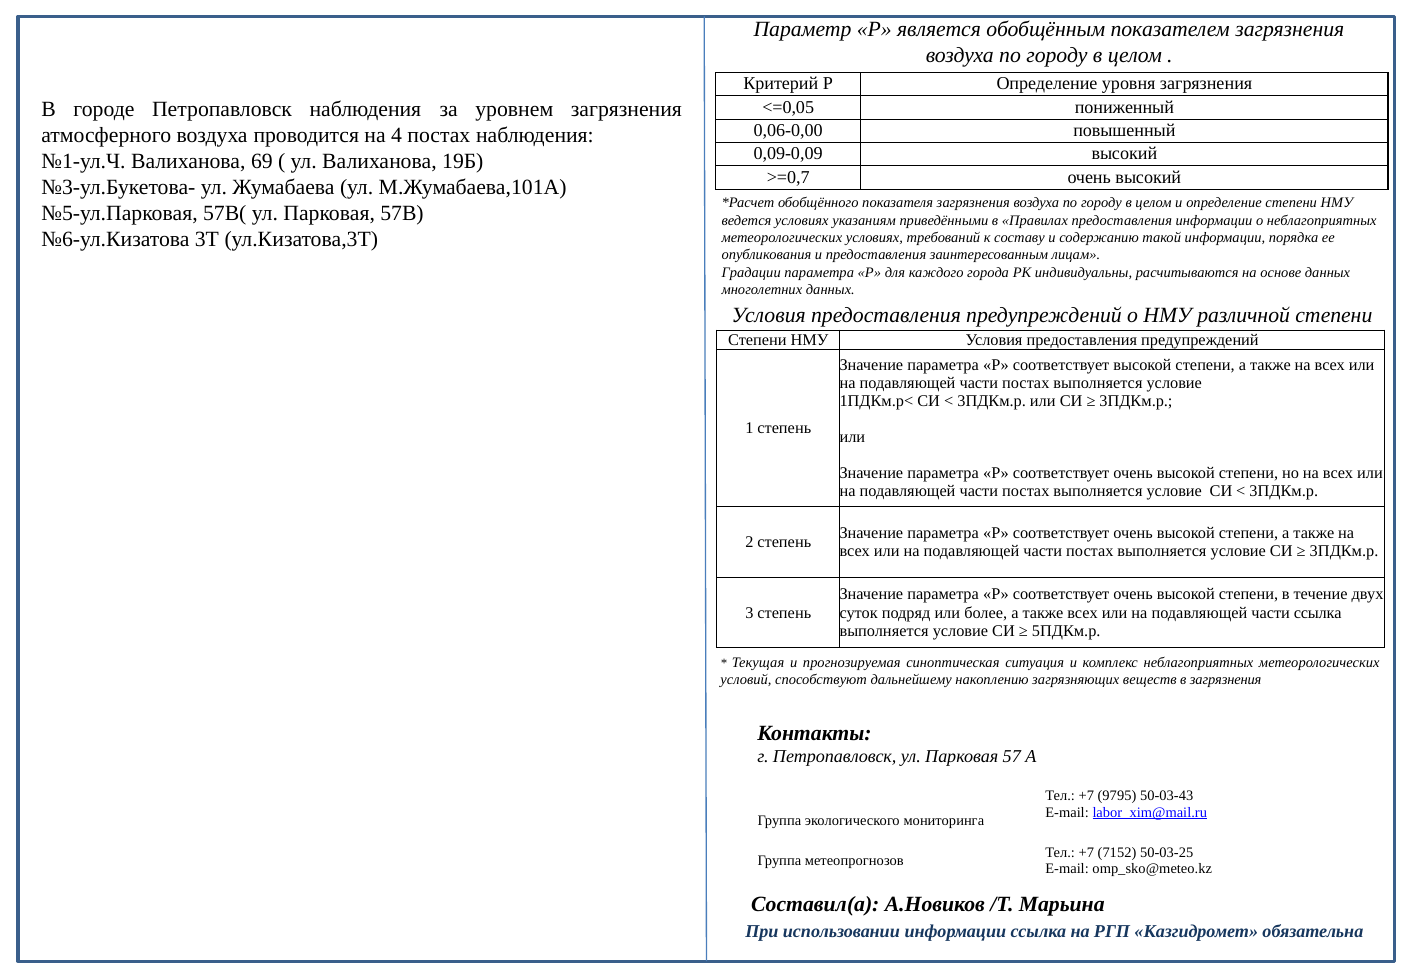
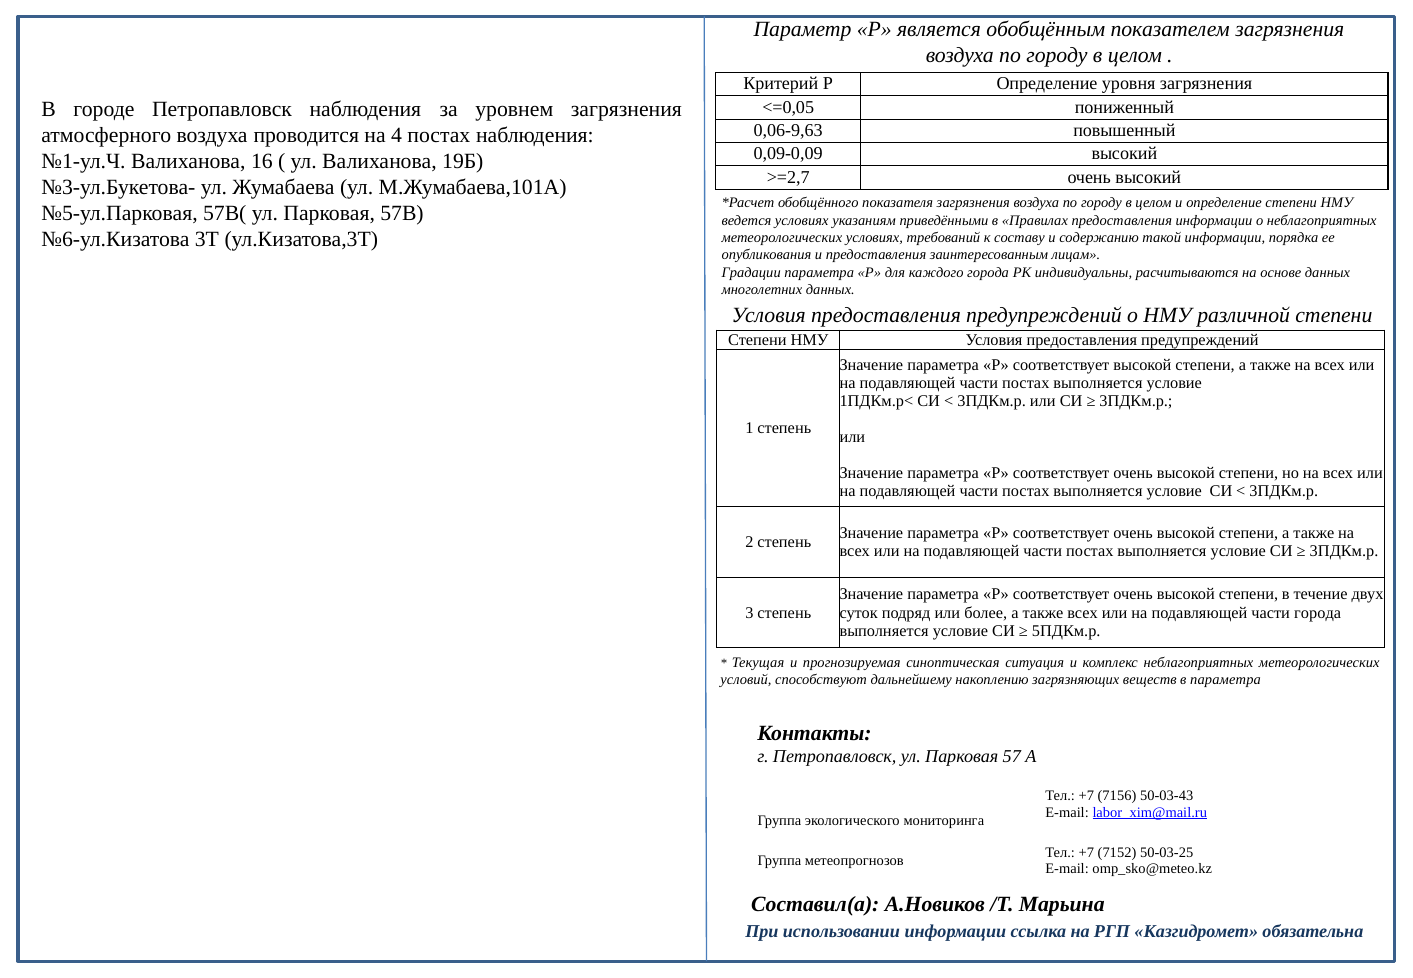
0,06-0,00: 0,06-0,00 -> 0,06-9,63
69: 69 -> 16
>=0,7: >=0,7 -> >=2,7
части ссылка: ссылка -> города
в загрязнения: загрязнения -> параметра
9795: 9795 -> 7156
